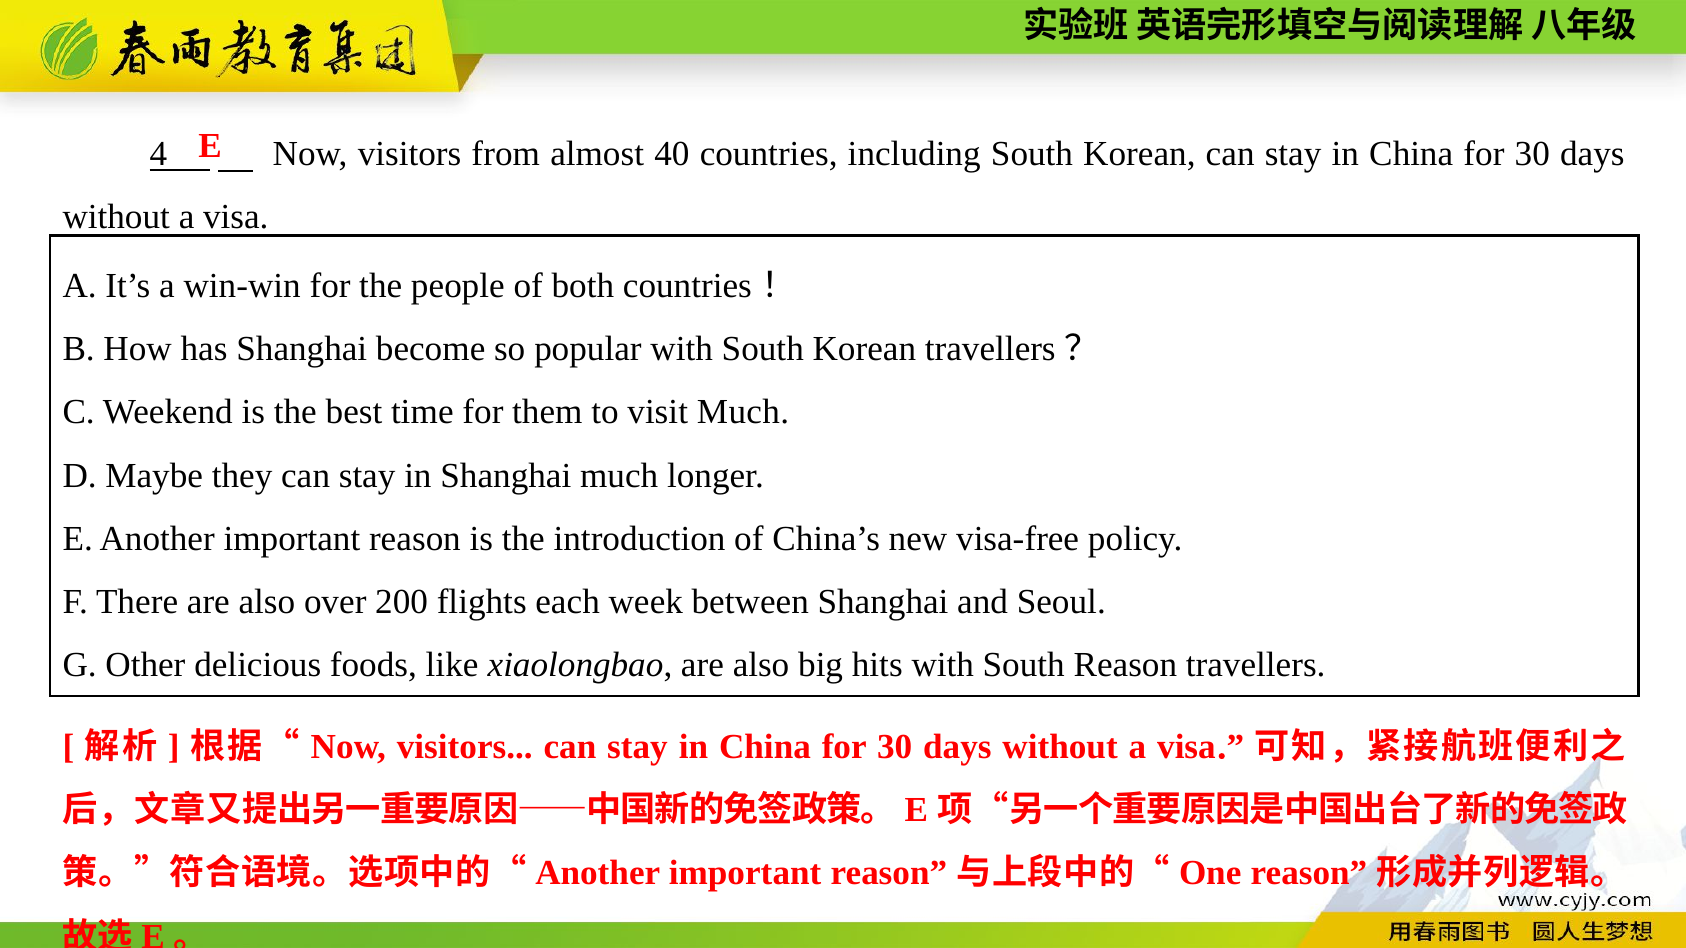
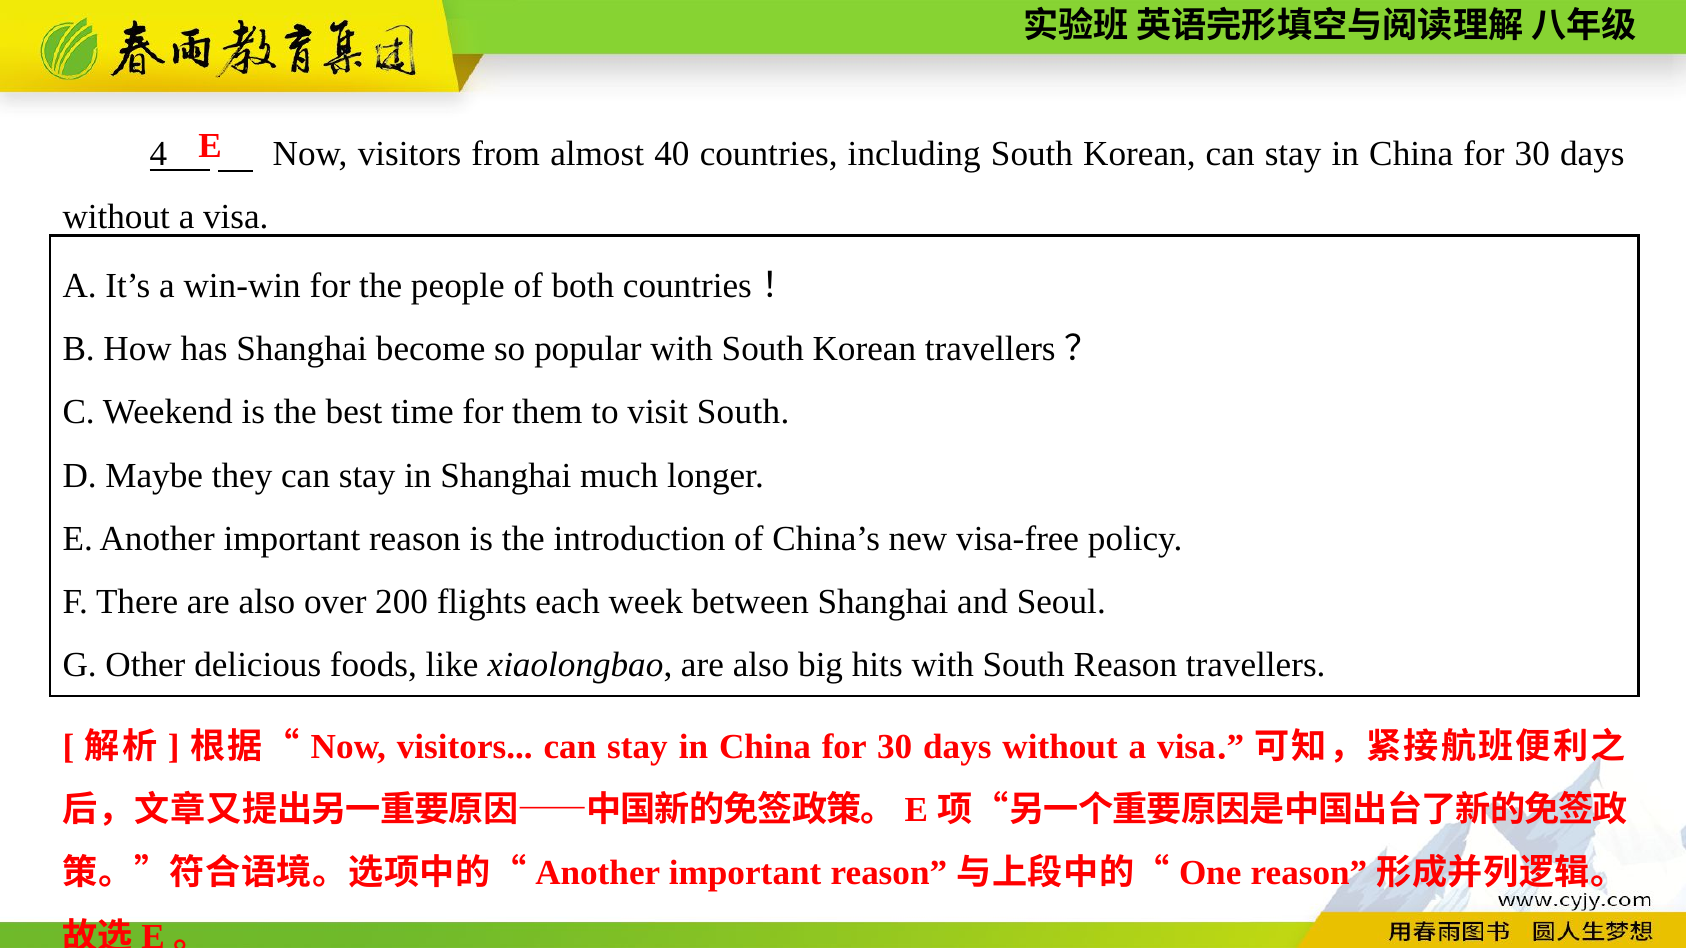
visit Much: Much -> South
